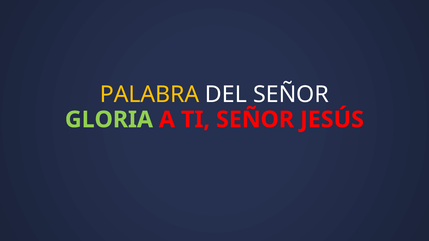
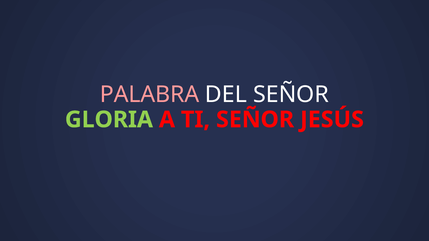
PALABRA colour: yellow -> pink
